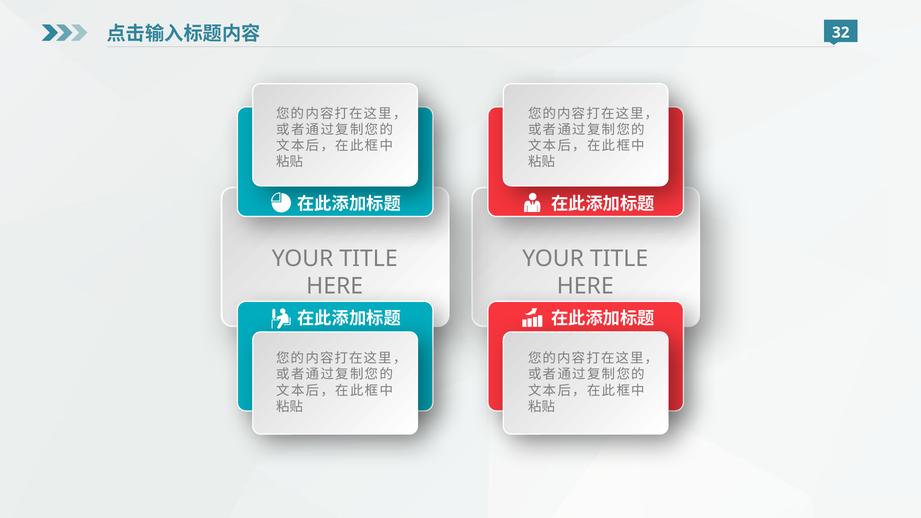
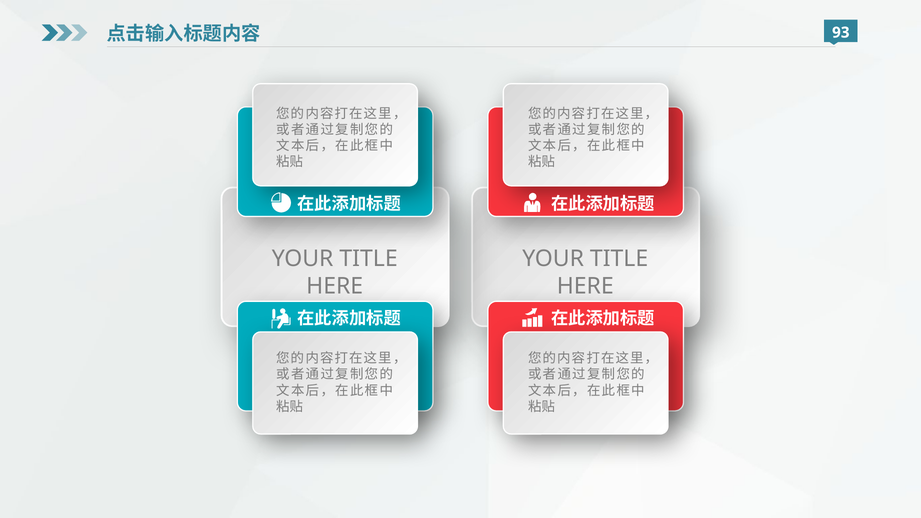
32: 32 -> 93
